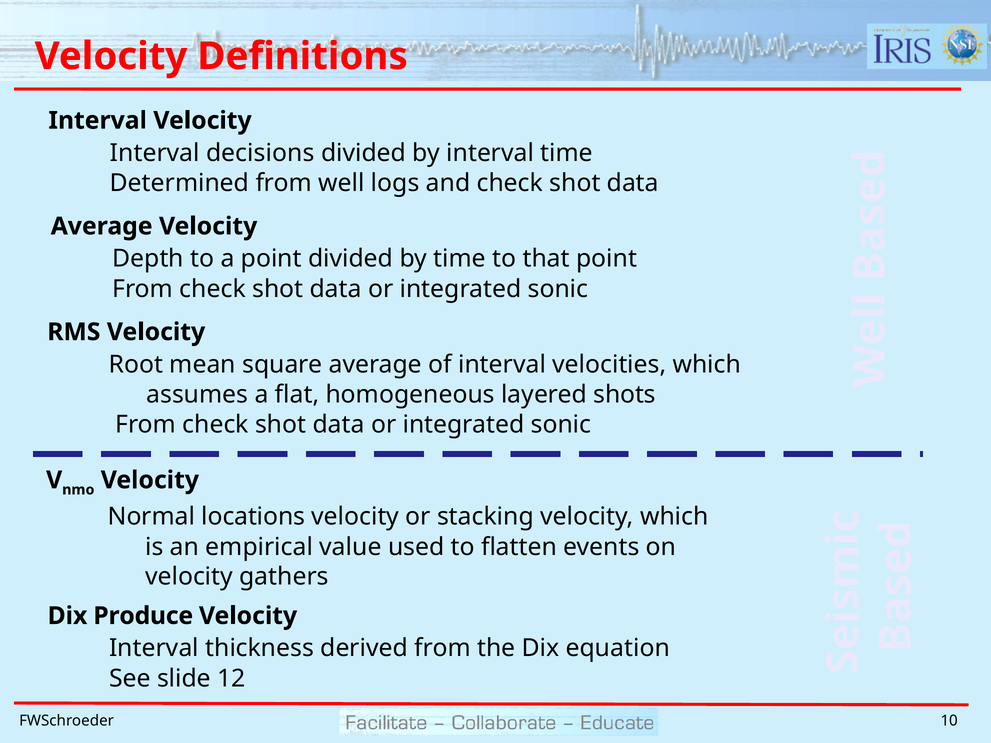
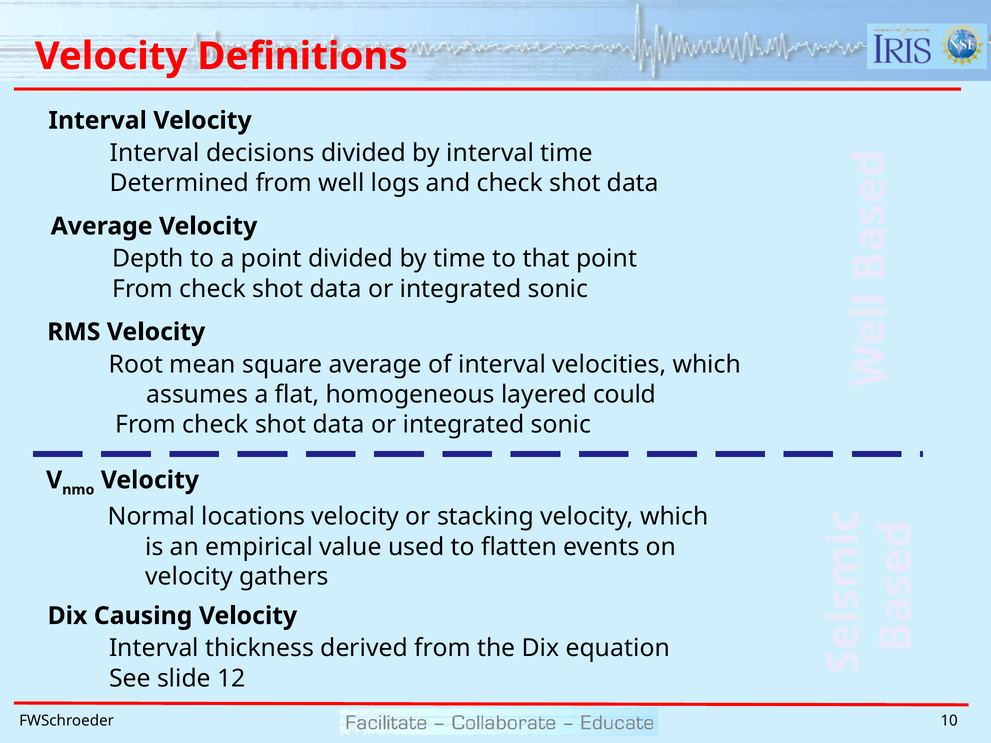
shots: shots -> could
Produce: Produce -> Causing
